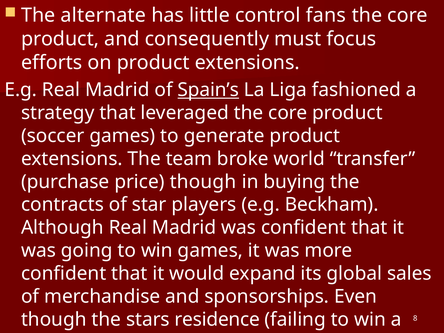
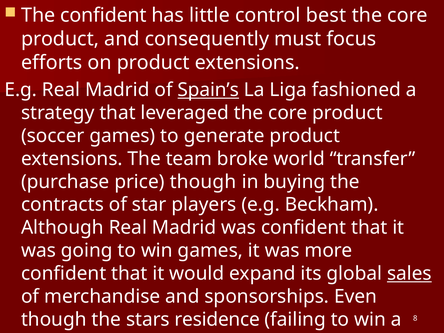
The alternate: alternate -> confident
fans: fans -> best
sales underline: none -> present
